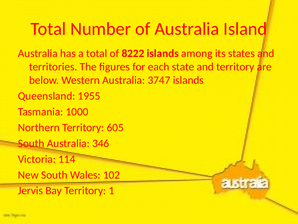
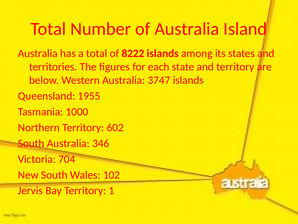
605: 605 -> 602
114: 114 -> 704
